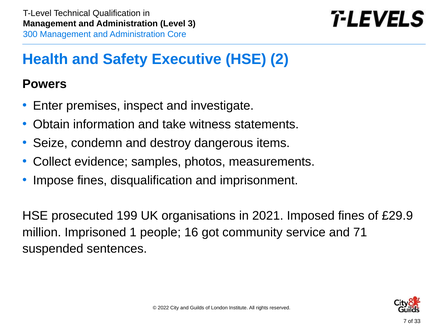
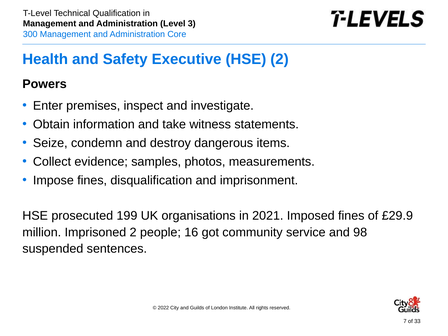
Imprisoned 1: 1 -> 2
71: 71 -> 98
